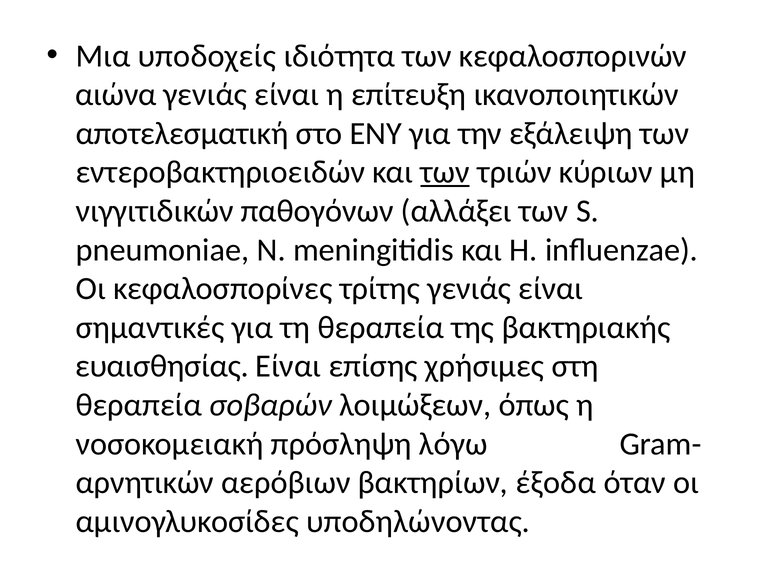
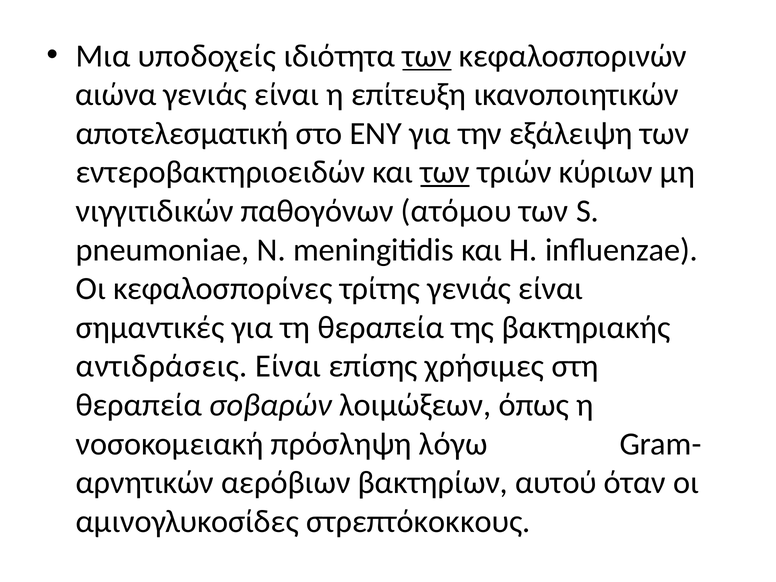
των at (427, 56) underline: none -> present
αλλάξει: αλλάξει -> ατόμου
ευαισθησίας: ευαισθησίας -> αντιδράσεις
έξοδα: έξοδα -> αυτού
υποδηλώνοντας: υποδηλώνοντας -> στρεπτόκοκκους
